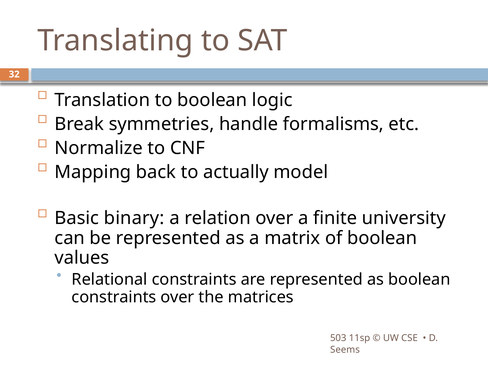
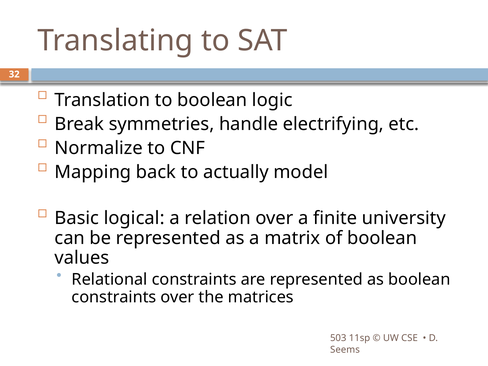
formalisms: formalisms -> electrifying
binary: binary -> logical
